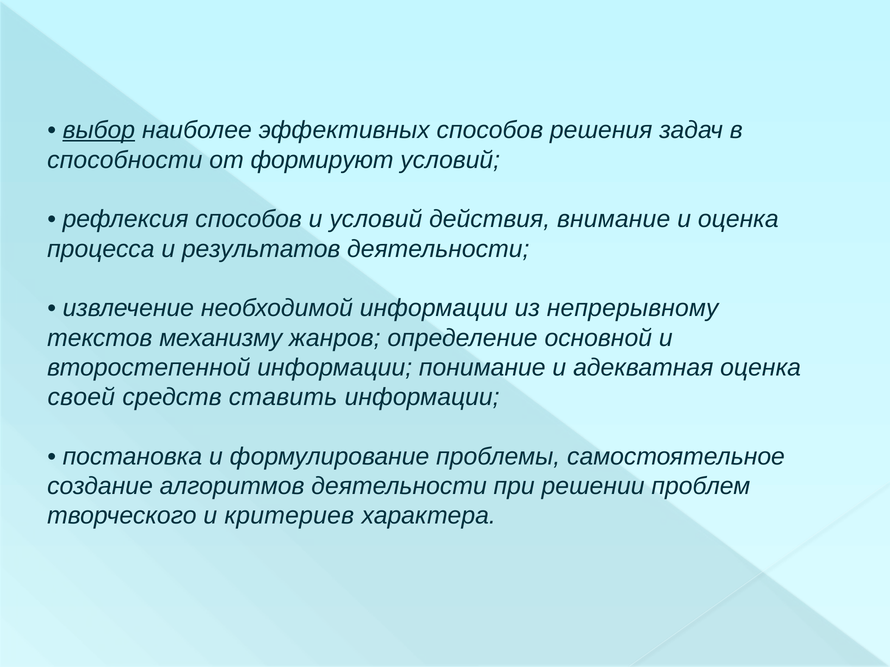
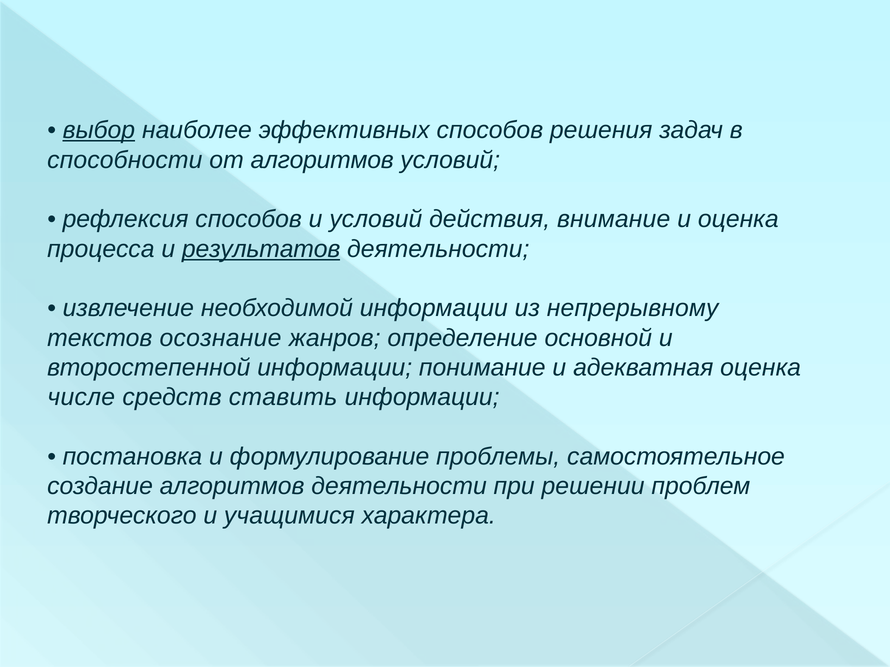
от формируют: формируют -> алгоритмов
результатов underline: none -> present
механизму: механизму -> осознание
своей: своей -> числе
критериев: критериев -> учащимися
